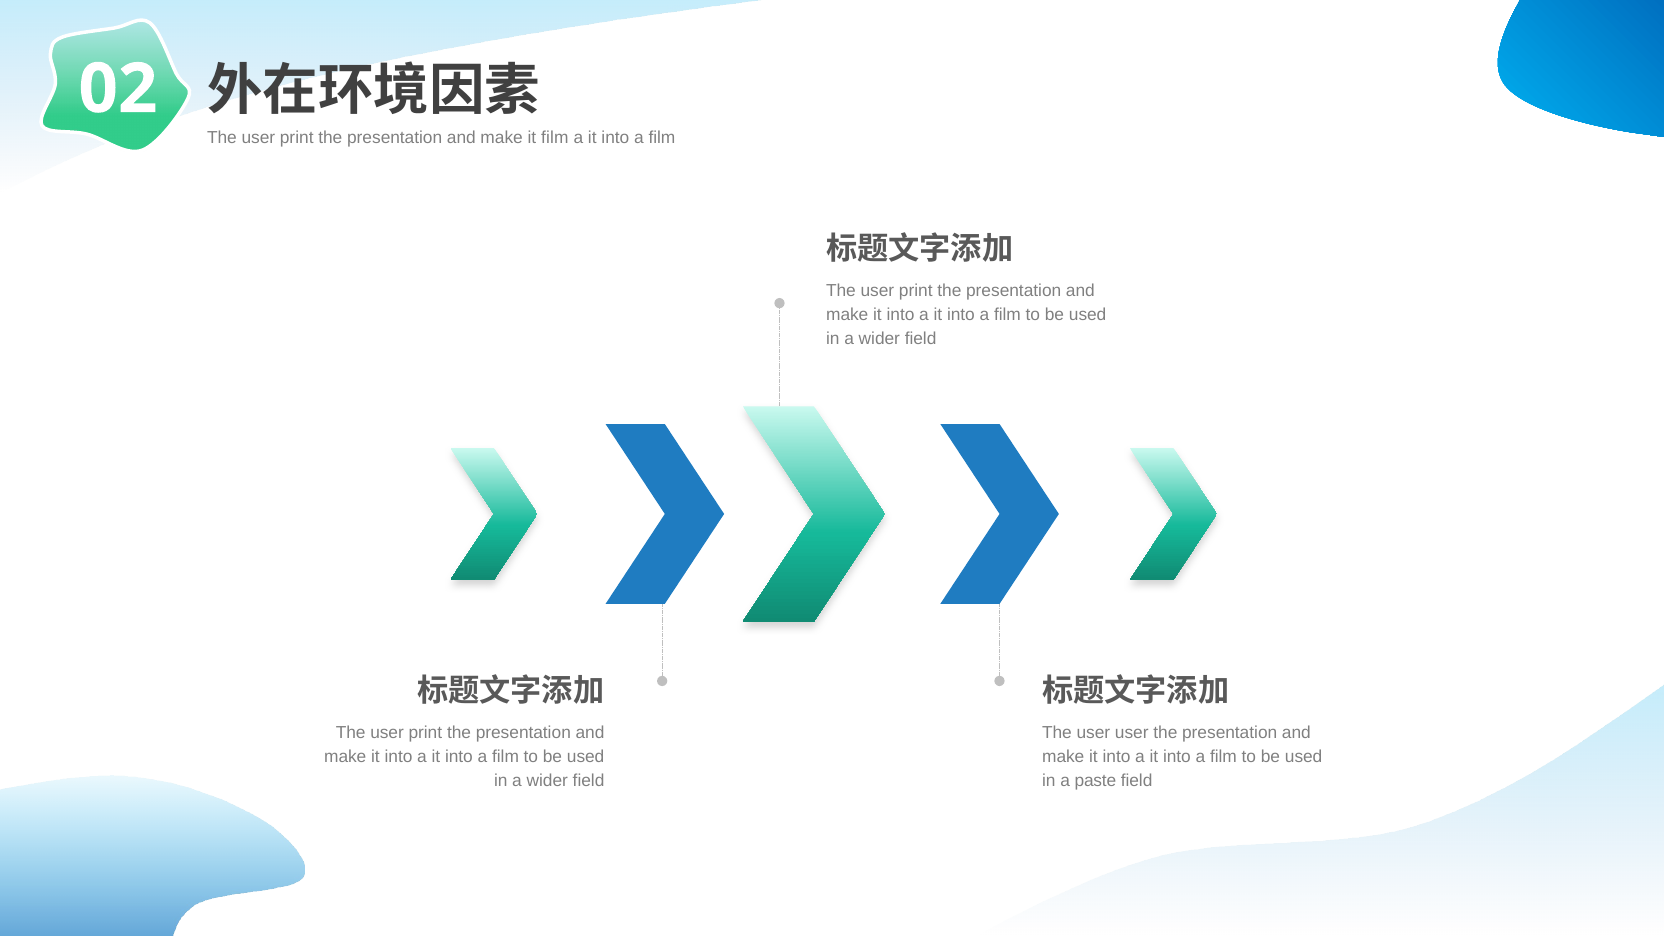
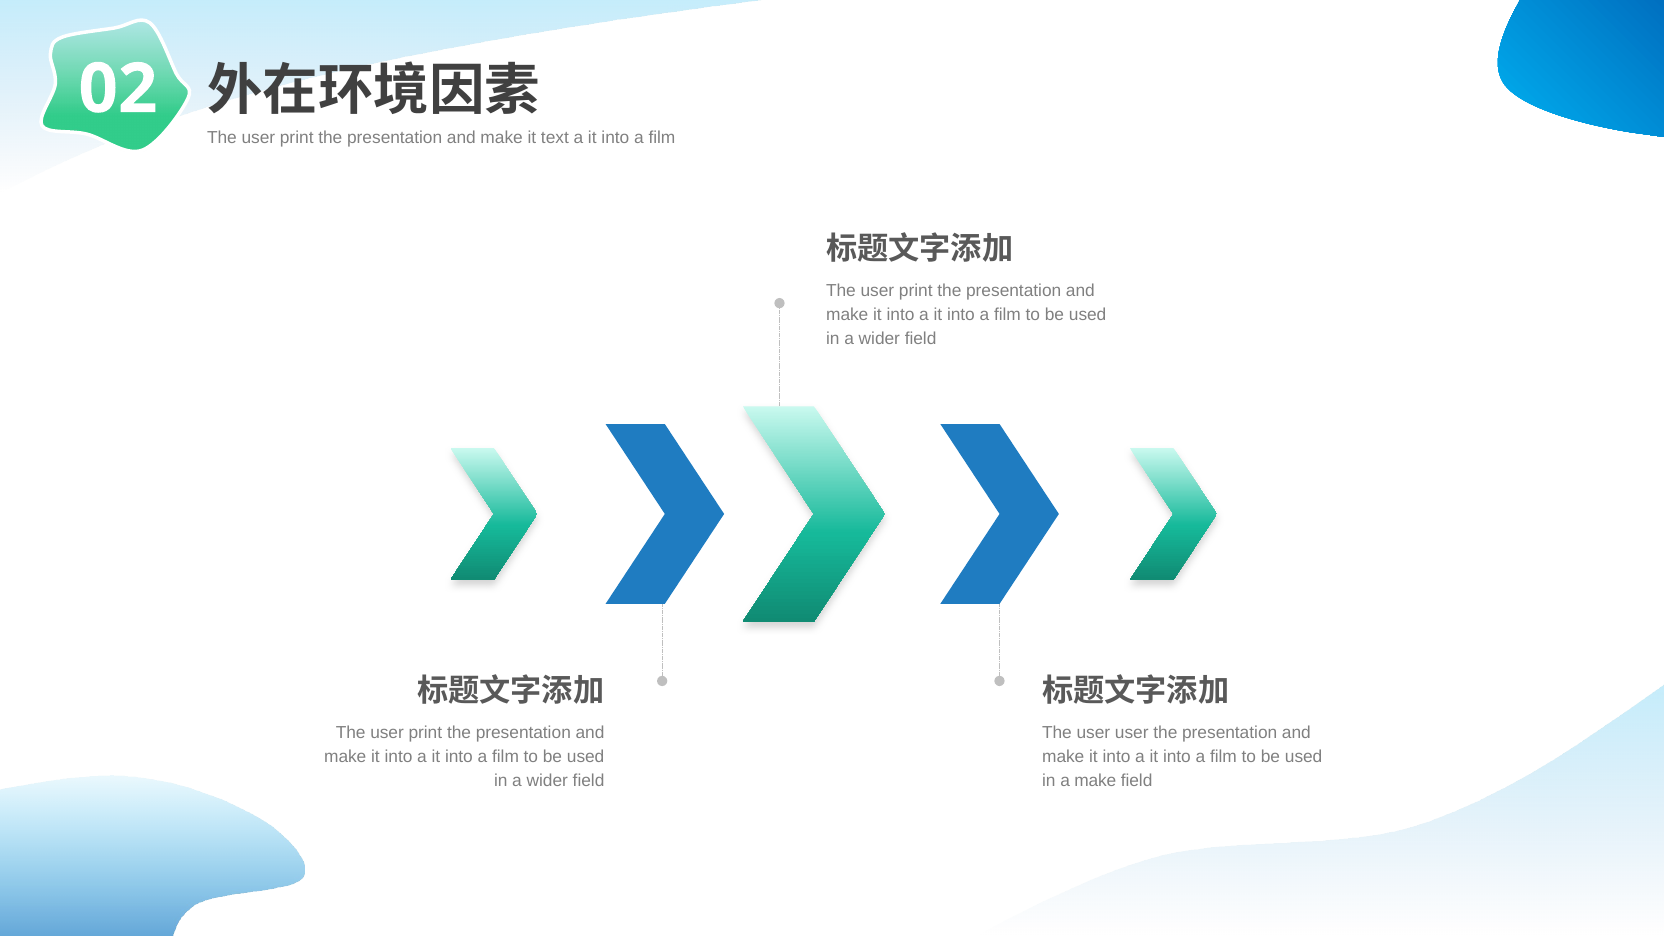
it film: film -> text
a paste: paste -> make
